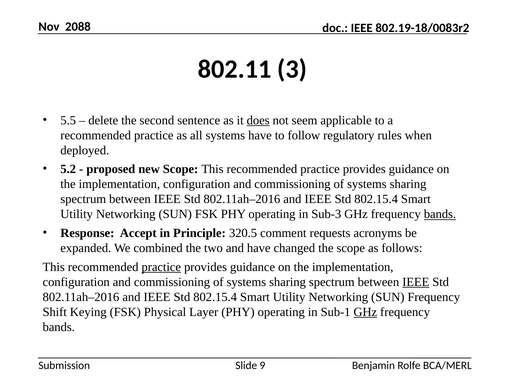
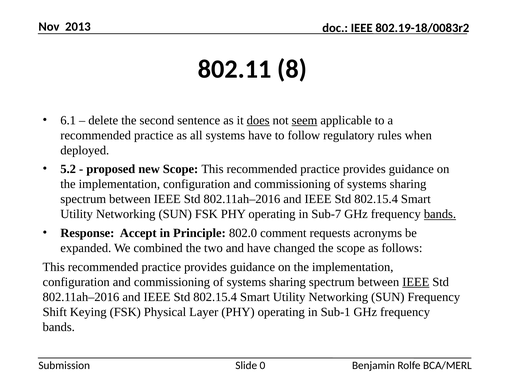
2088: 2088 -> 2013
3: 3 -> 8
5.5: 5.5 -> 6.1
seem underline: none -> present
Sub-3: Sub-3 -> Sub-7
320.5: 320.5 -> 802.0
practice at (161, 267) underline: present -> none
GHz at (365, 312) underline: present -> none
9: 9 -> 0
